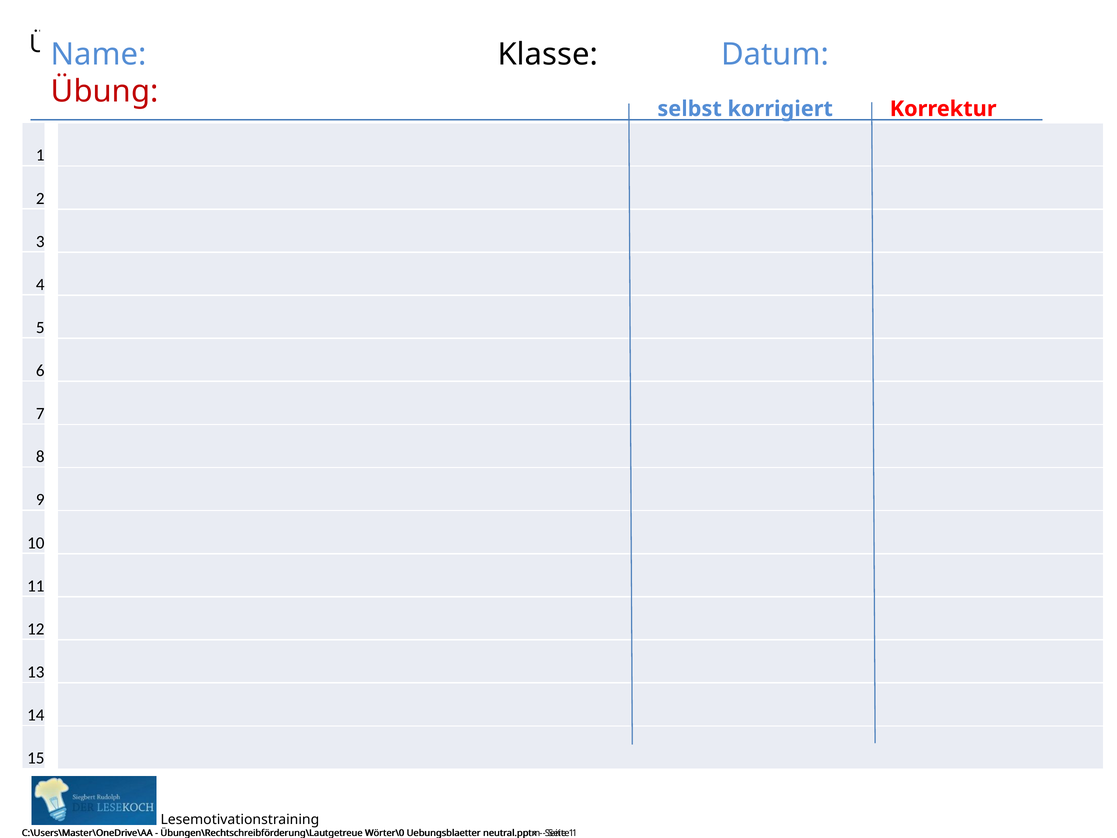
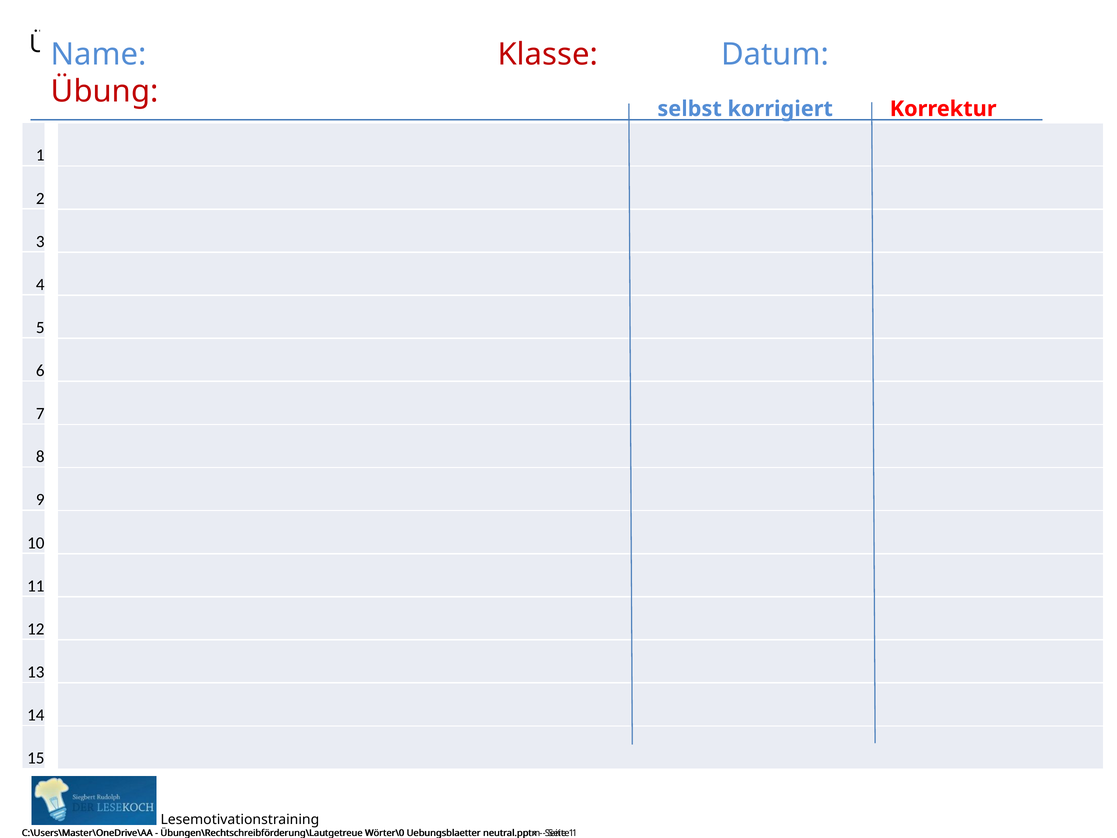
Klasse colour: black -> red
